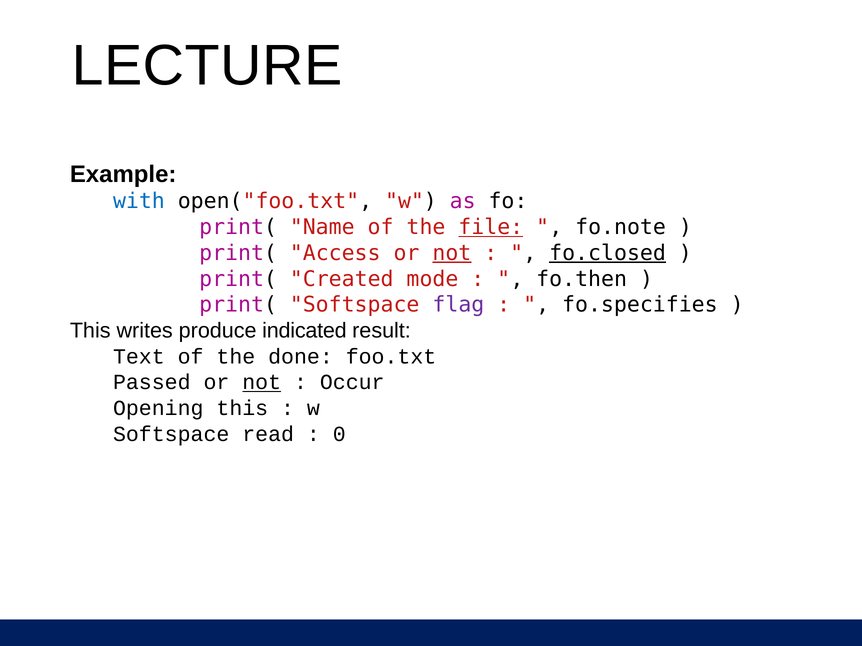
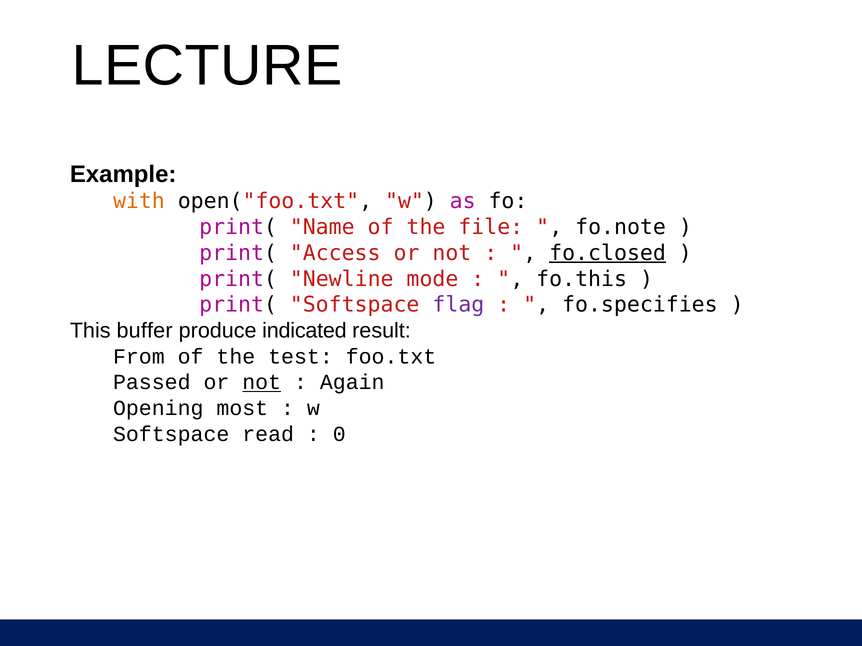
with colour: blue -> orange
file underline: present -> none
not at (452, 253) underline: present -> none
Created: Created -> Newline
fo.then: fo.then -> fo.this
writes: writes -> buffer
Text: Text -> From
done: done -> test
Occur: Occur -> Again
Opening this: this -> most
